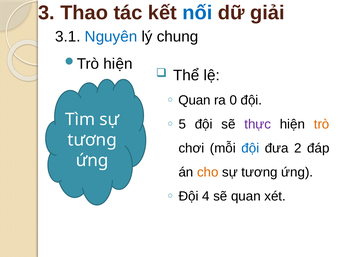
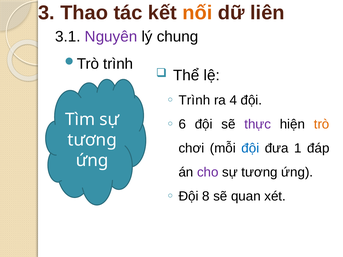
nối colour: blue -> orange
giải: giải -> liên
Nguyên colour: blue -> purple
hiện at (118, 64): hiện -> trình
Quan at (195, 100): Quan -> Trình
0: 0 -> 4
5: 5 -> 6
2: 2 -> 1
cho colour: orange -> purple
4: 4 -> 8
